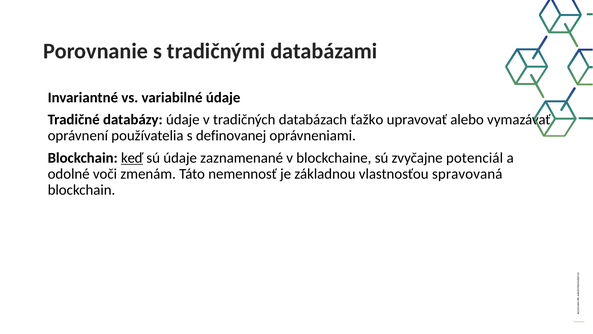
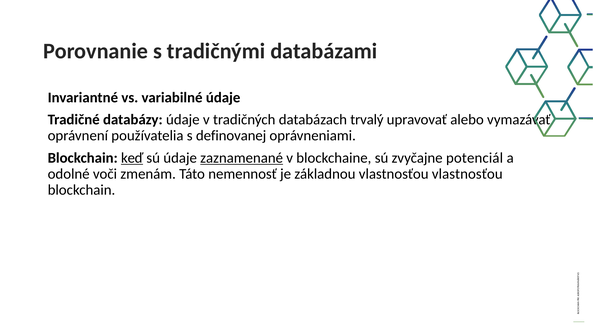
ťažko: ťažko -> trvalý
zaznamenané underline: none -> present
vlastnosťou spravovaná: spravovaná -> vlastnosťou
